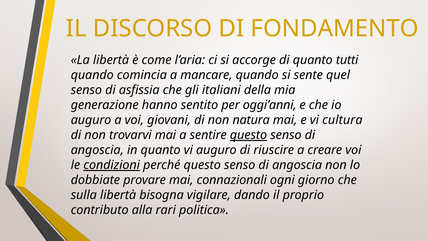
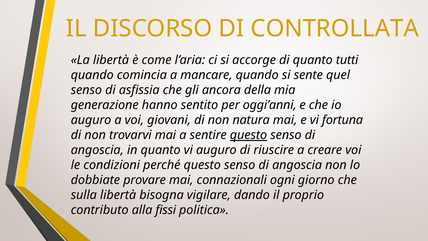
FONDAMENTO: FONDAMENTO -> CONTROLLATA
italiani: italiani -> ancora
cultura: cultura -> fortuna
condizioni underline: present -> none
rari: rari -> fissi
